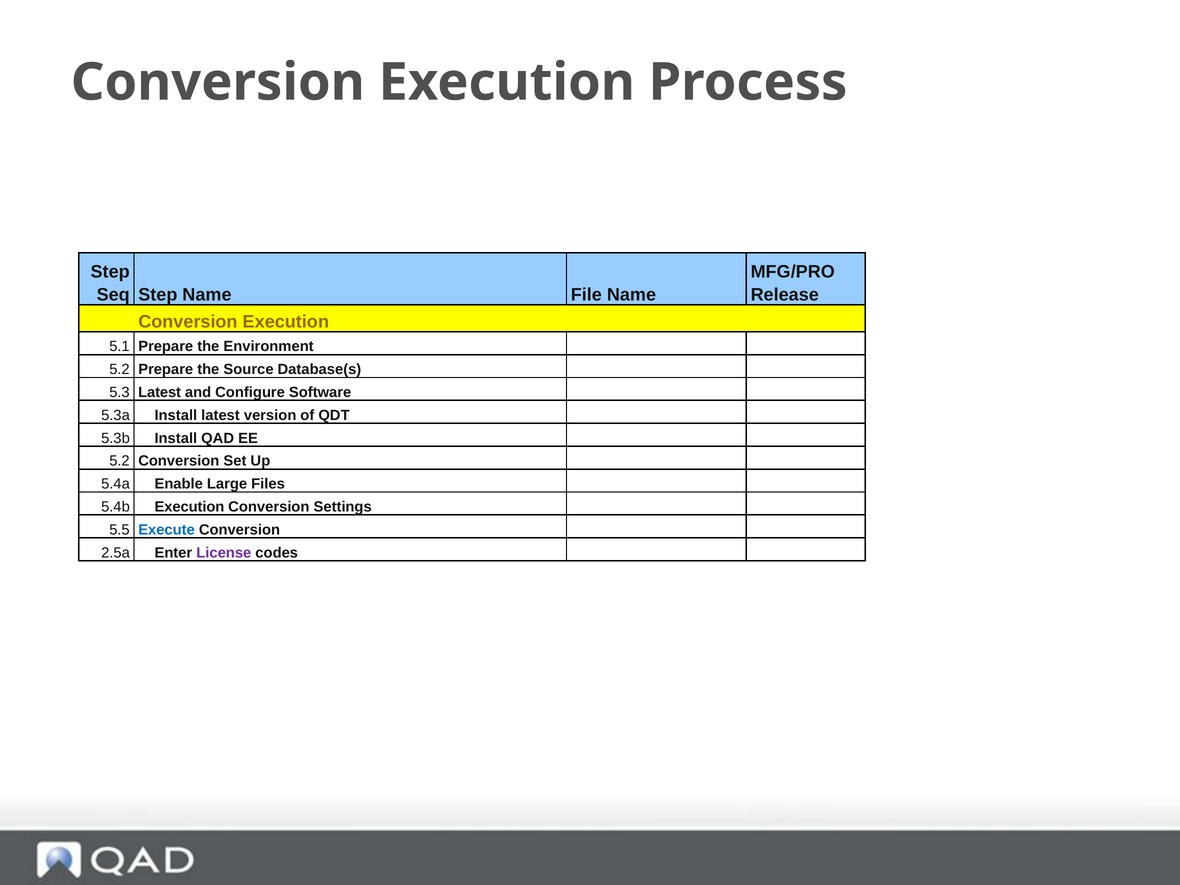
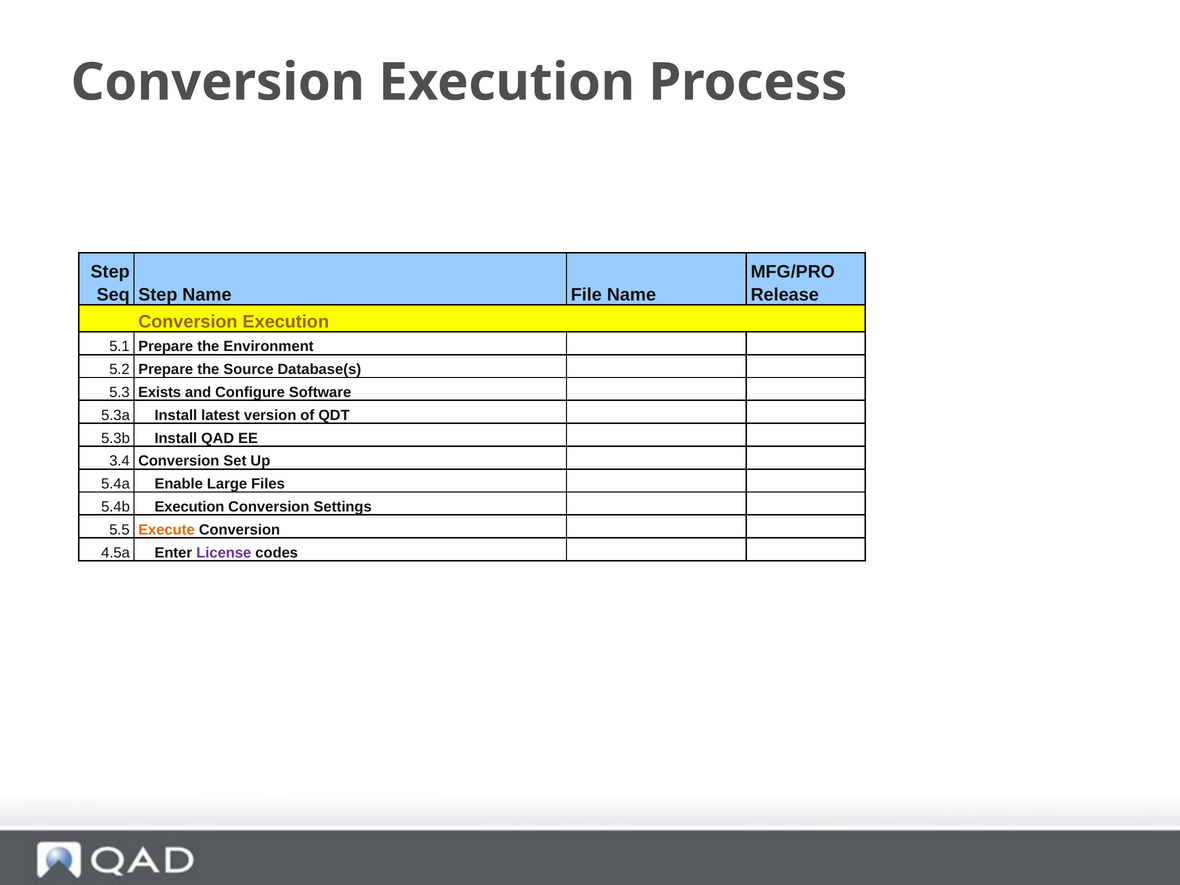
5.3 Latest: Latest -> Exists
5.2 at (119, 461): 5.2 -> 3.4
Execute colour: blue -> orange
2.5a: 2.5a -> 4.5a
